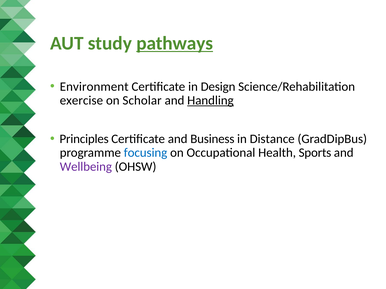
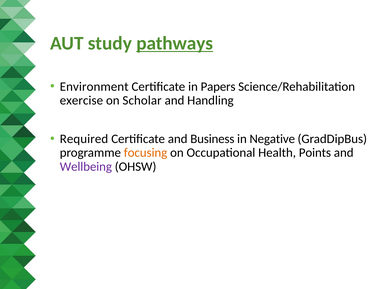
Design: Design -> Papers
Handling underline: present -> none
Principles: Principles -> Required
Distance: Distance -> Negative
focusing colour: blue -> orange
Sports: Sports -> Points
